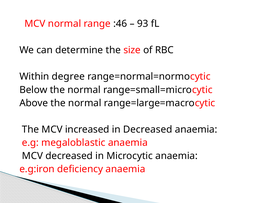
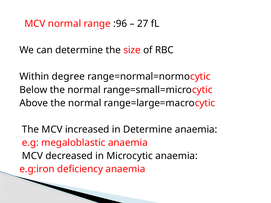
:46: :46 -> :96
93: 93 -> 27
in Decreased: Decreased -> Determine
